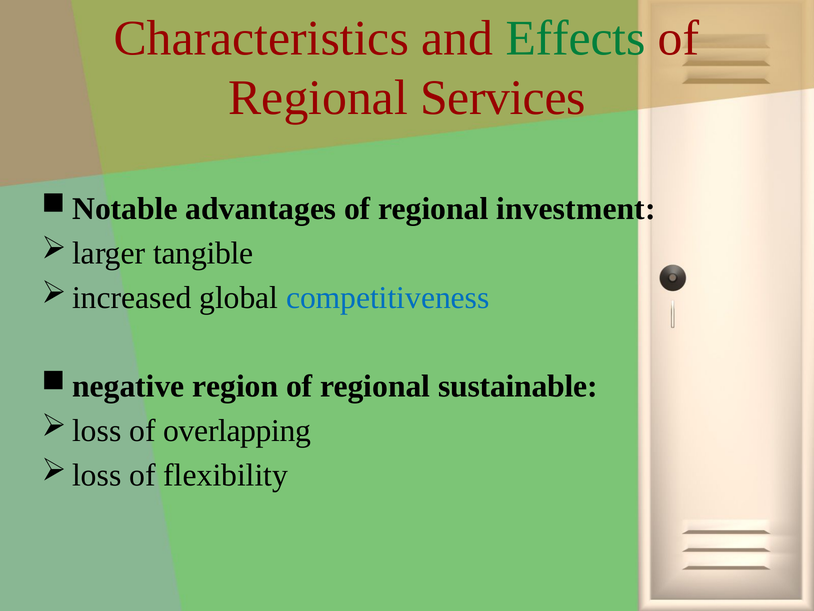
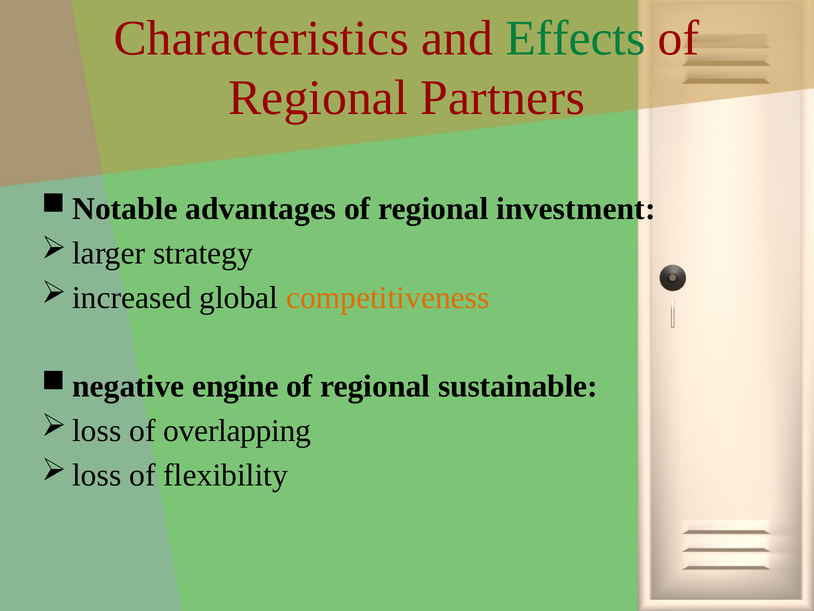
Services: Services -> Partners
tangible: tangible -> strategy
competitiveness colour: blue -> orange
region: region -> engine
